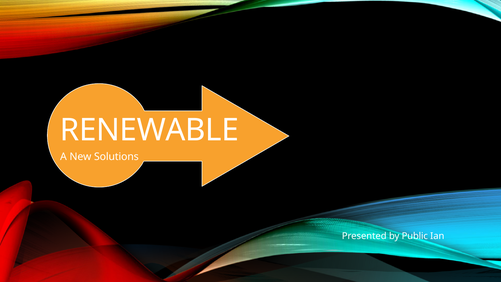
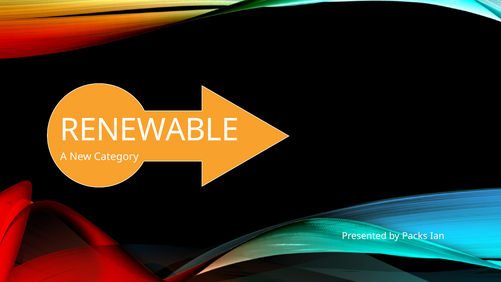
Solutions: Solutions -> Category
Public: Public -> Packs
